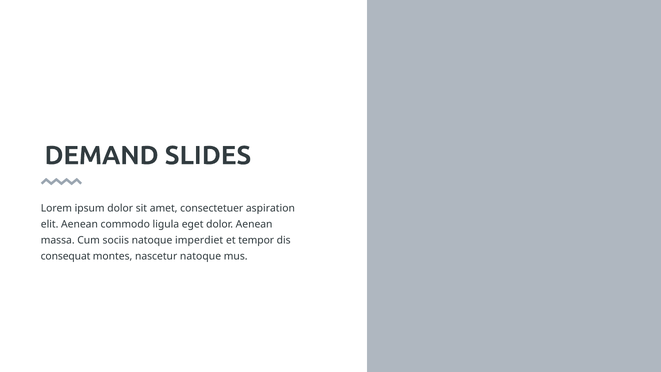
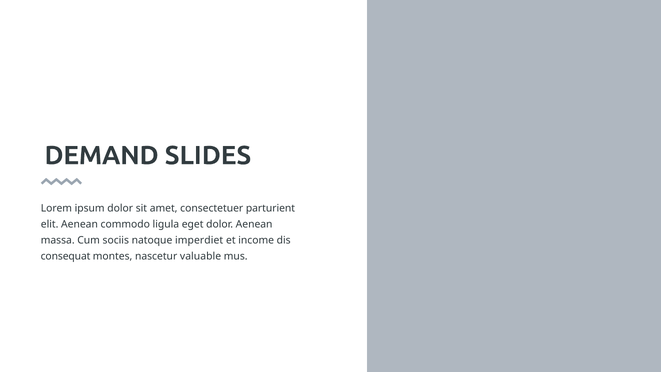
aspiration: aspiration -> parturient
tempor: tempor -> income
nascetur natoque: natoque -> valuable
